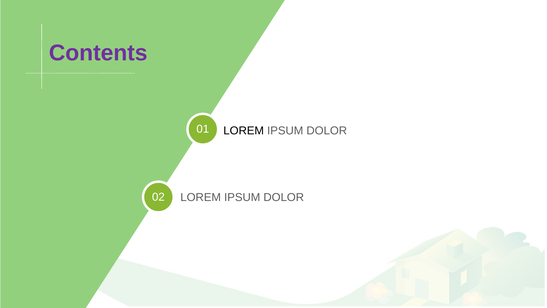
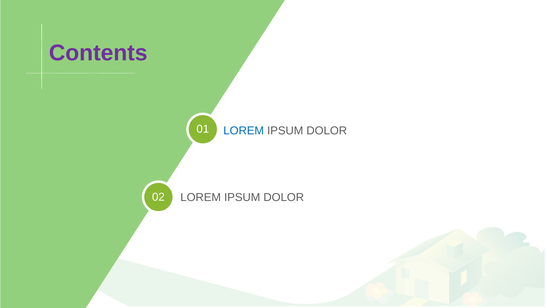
LOREM at (244, 130) colour: black -> blue
